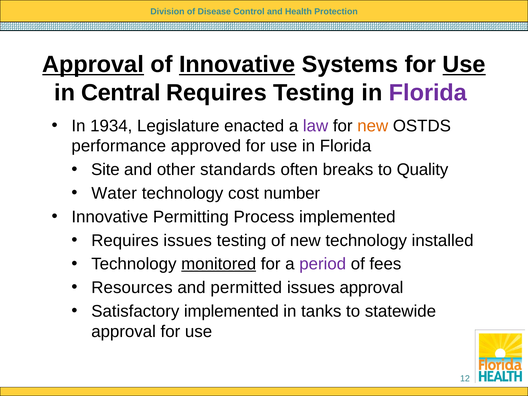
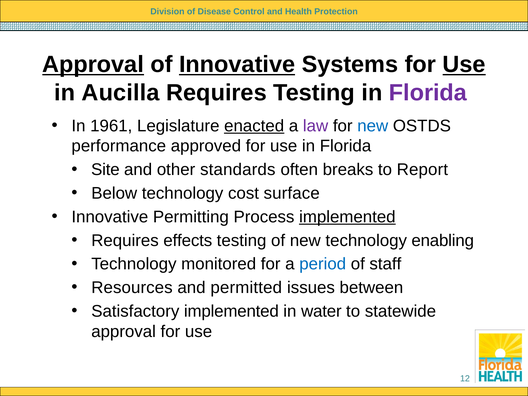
Central: Central -> Aucilla
1934: 1934 -> 1961
enacted underline: none -> present
new at (373, 126) colour: orange -> blue
Quality: Quality -> Report
Water: Water -> Below
number: number -> surface
implemented at (347, 217) underline: none -> present
Requires issues: issues -> effects
installed: installed -> enabling
monitored underline: present -> none
period colour: purple -> blue
fees: fees -> staff
issues approval: approval -> between
tanks: tanks -> water
